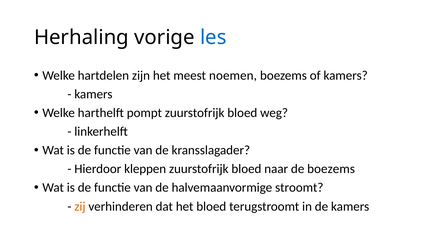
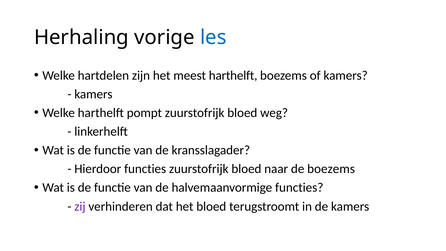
meest noemen: noemen -> harthelft
Hierdoor kleppen: kleppen -> functies
halvemaanvormige stroomt: stroomt -> functies
zij colour: orange -> purple
